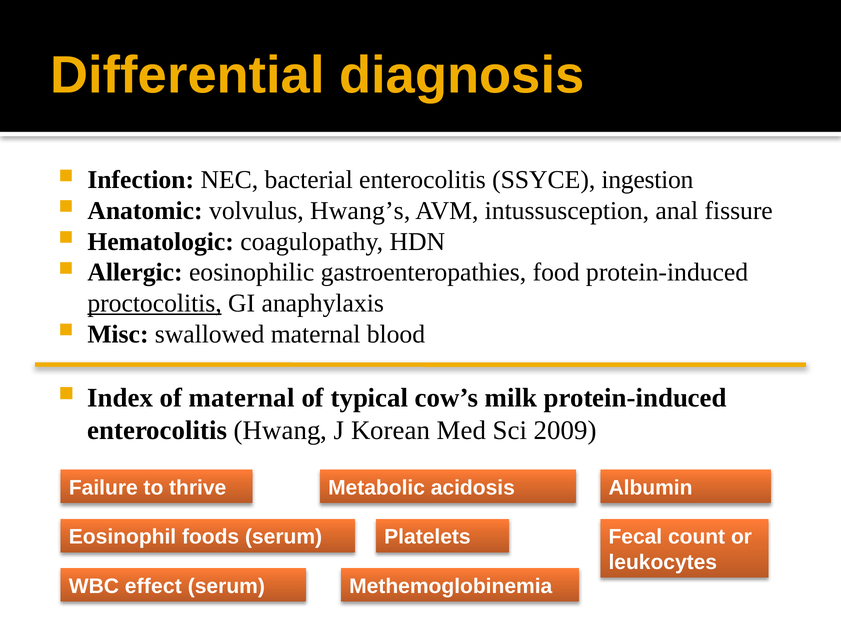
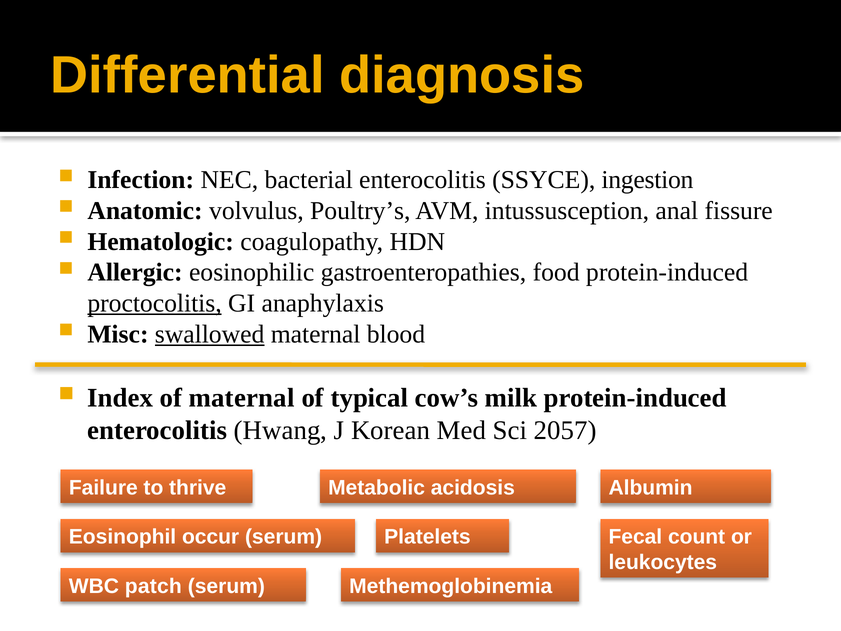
Hwang’s: Hwang’s -> Poultry’s
swallowed underline: none -> present
2009: 2009 -> 2057
foods: foods -> occur
effect: effect -> patch
